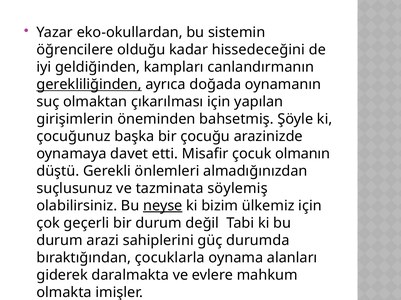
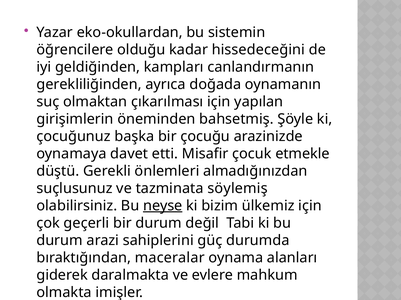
gerekliliğinden underline: present -> none
olmanın: olmanın -> etmekle
çocuklarla: çocuklarla -> maceralar
